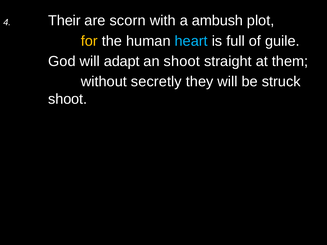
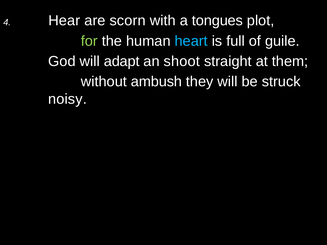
Their: Their -> Hear
ambush: ambush -> tongues
for colour: yellow -> light green
secretly: secretly -> ambush
shoot at (68, 99): shoot -> noisy
